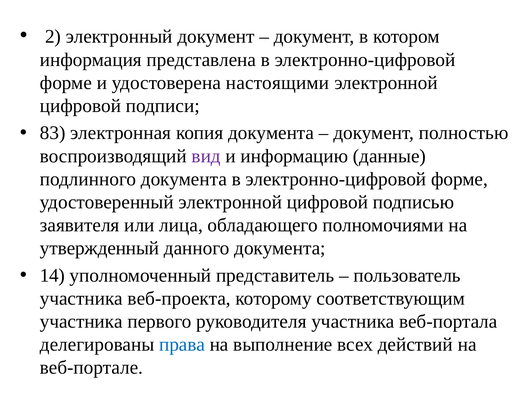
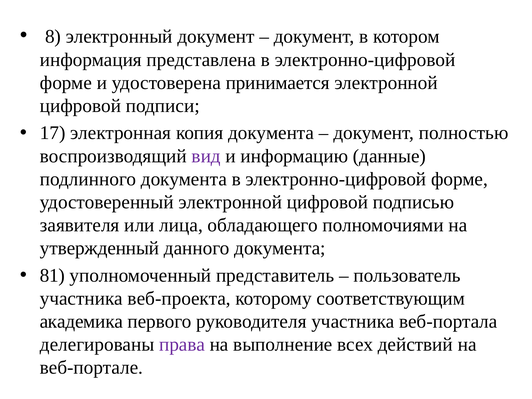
2: 2 -> 8
настоящими: настоящими -> принимается
83: 83 -> 17
14: 14 -> 81
участника at (81, 321): участника -> академика
права colour: blue -> purple
